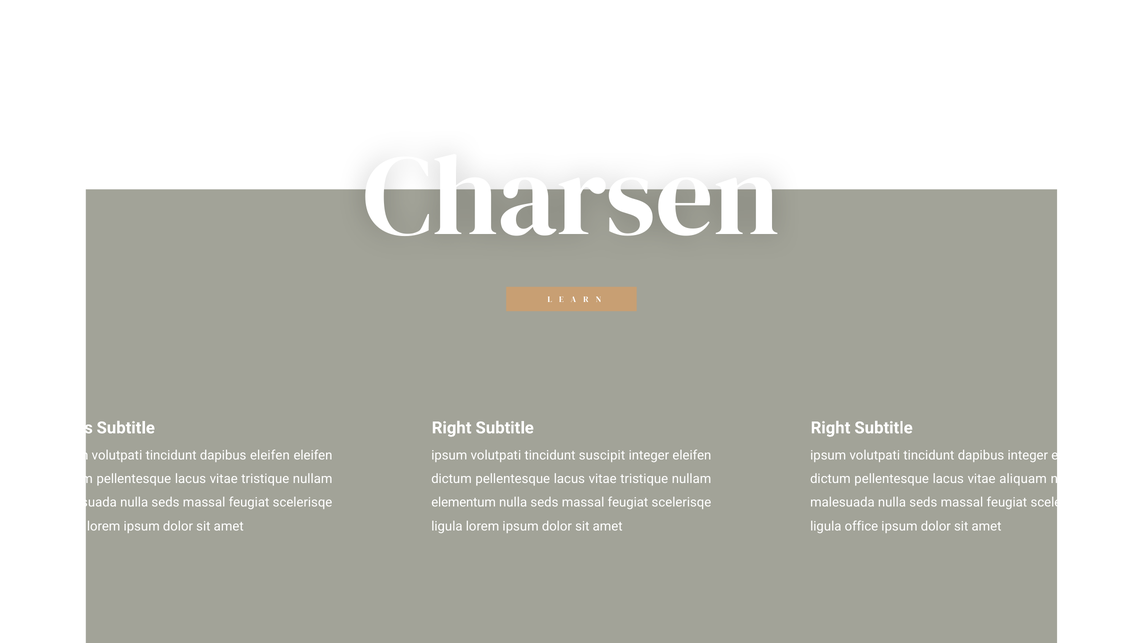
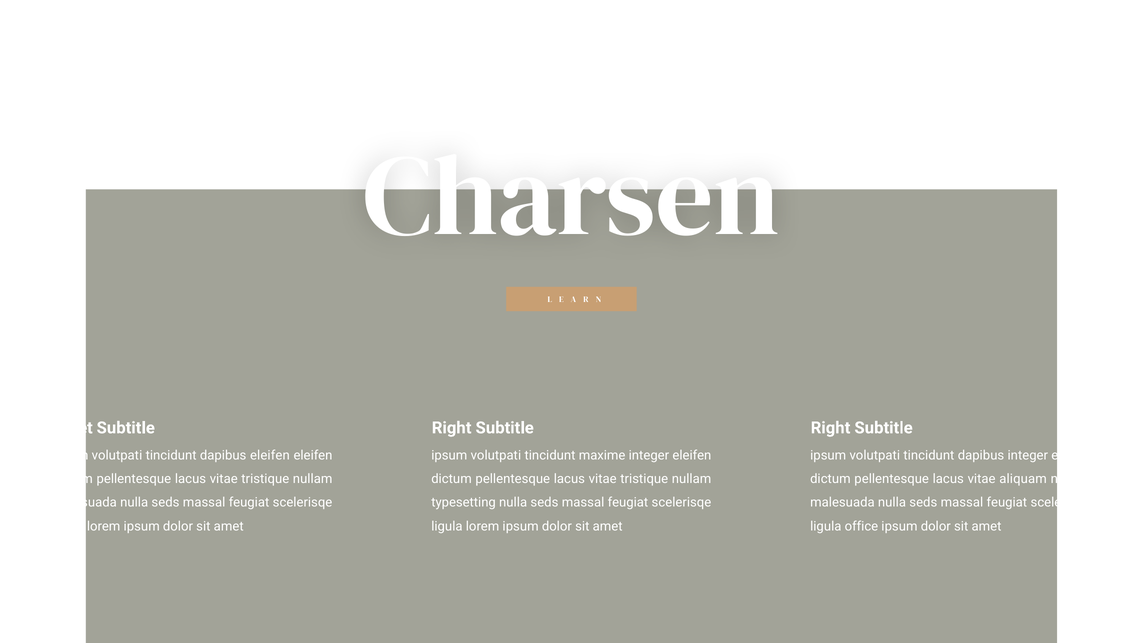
Ideas at (73, 428): Ideas -> Amet
suscipit: suscipit -> maxime
elementum: elementum -> typesetting
